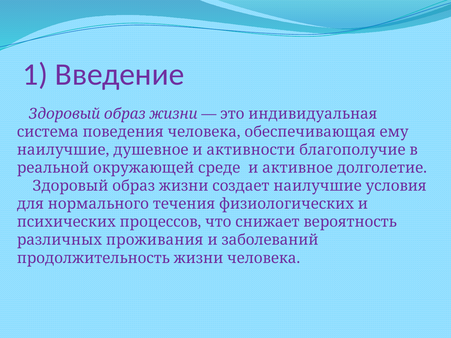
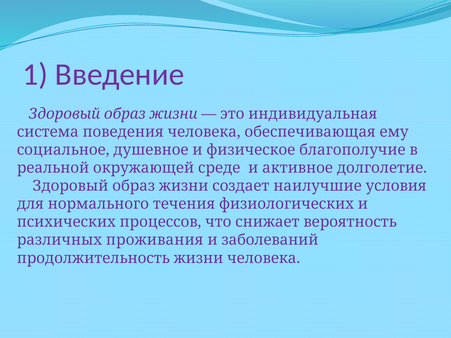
наилучшие at (63, 150): наилучшие -> социальное
активности: активности -> физическое
